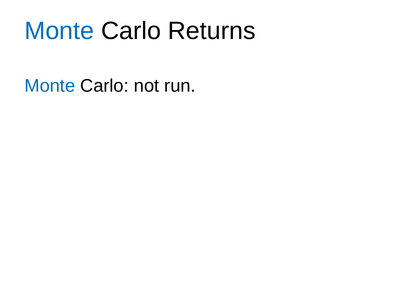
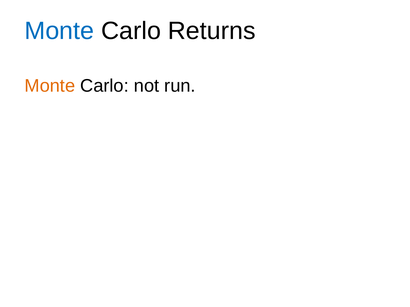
Monte at (50, 86) colour: blue -> orange
